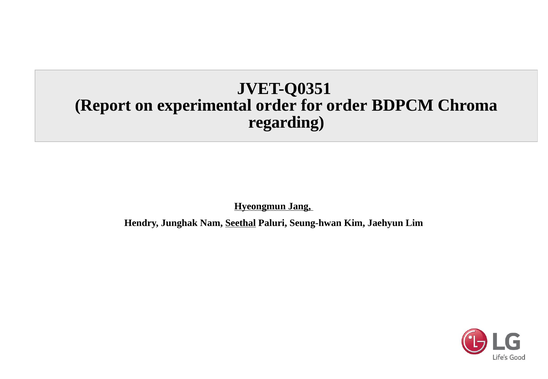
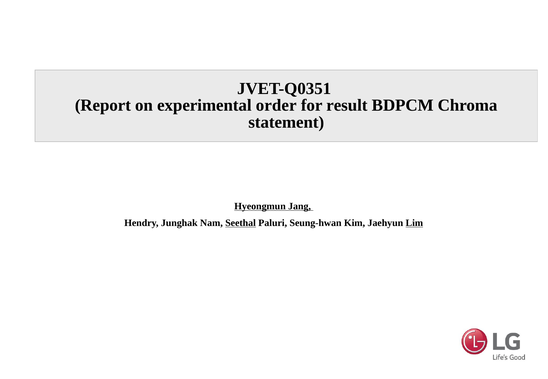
for order: order -> result
regarding: regarding -> statement
Lim underline: none -> present
